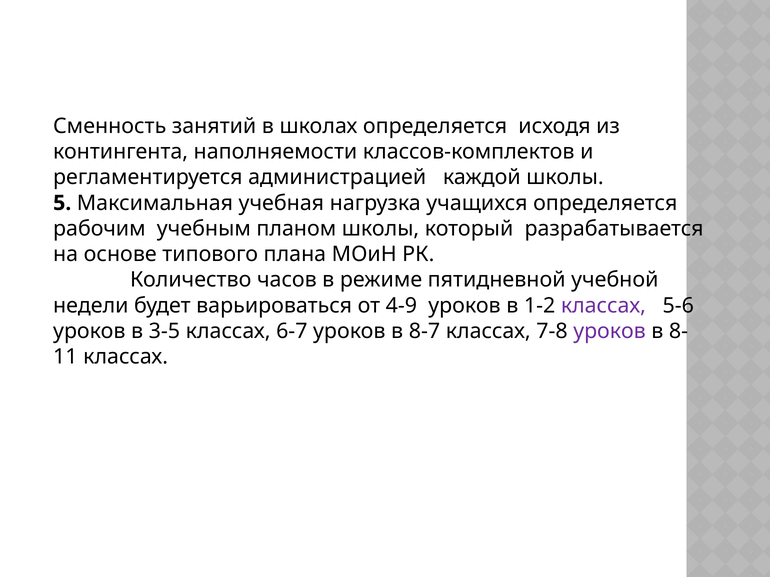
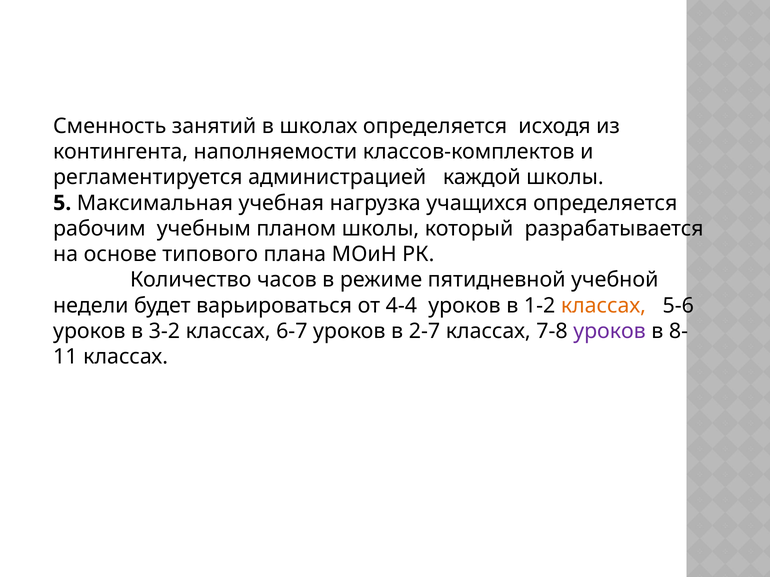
4-9: 4-9 -> 4-4
классах at (603, 306) colour: purple -> orange
3-5: 3-5 -> 3-2
8-7: 8-7 -> 2-7
